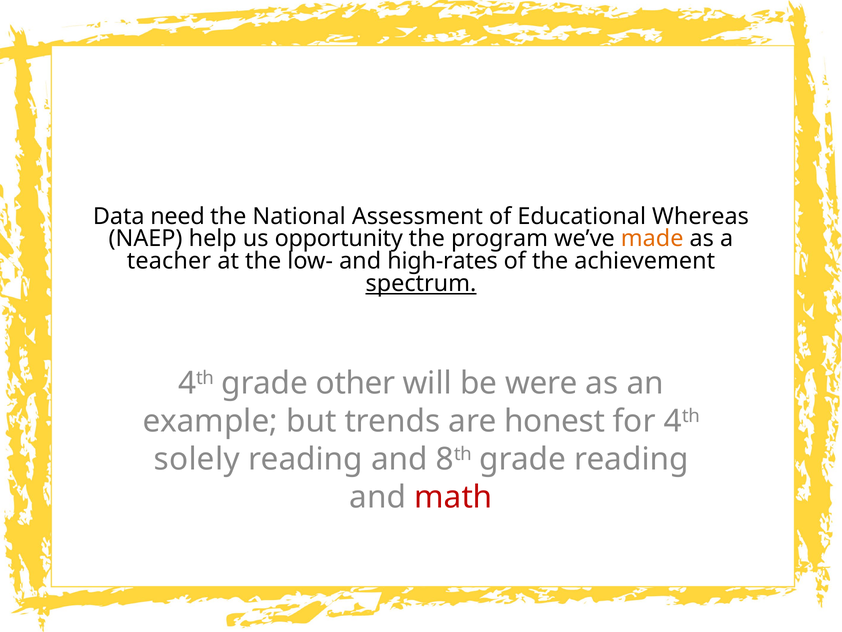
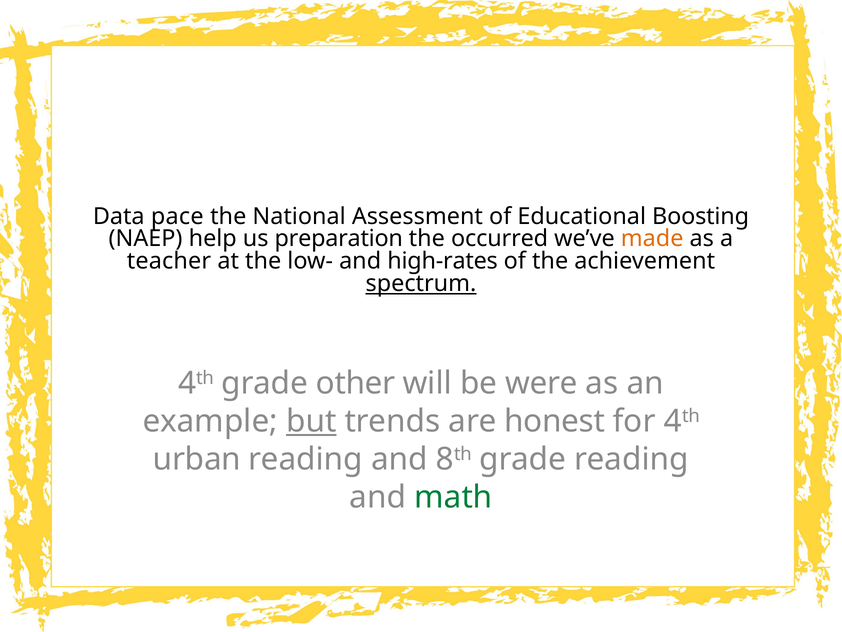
need: need -> pace
Whereas: Whereas -> Boosting
opportunity: opportunity -> preparation
program: program -> occurred
but underline: none -> present
solely: solely -> urban
math colour: red -> green
